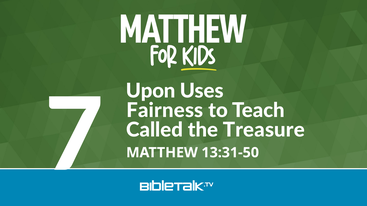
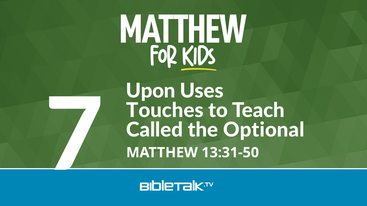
Fairness: Fairness -> Touches
Treasure: Treasure -> Optional
